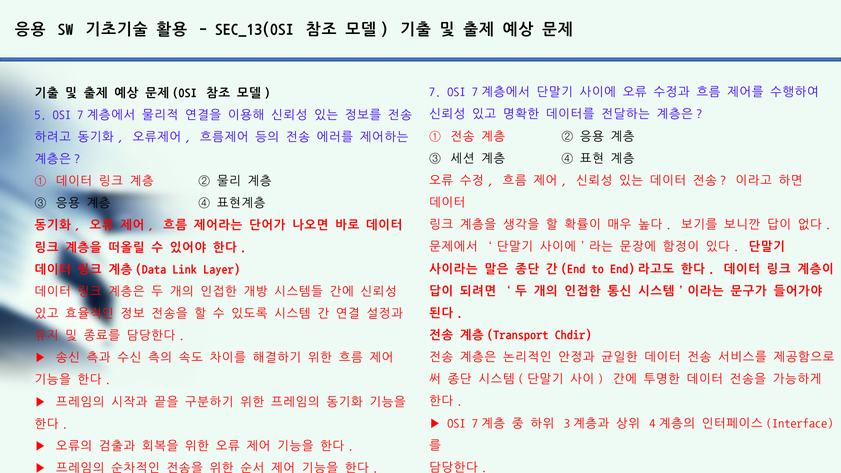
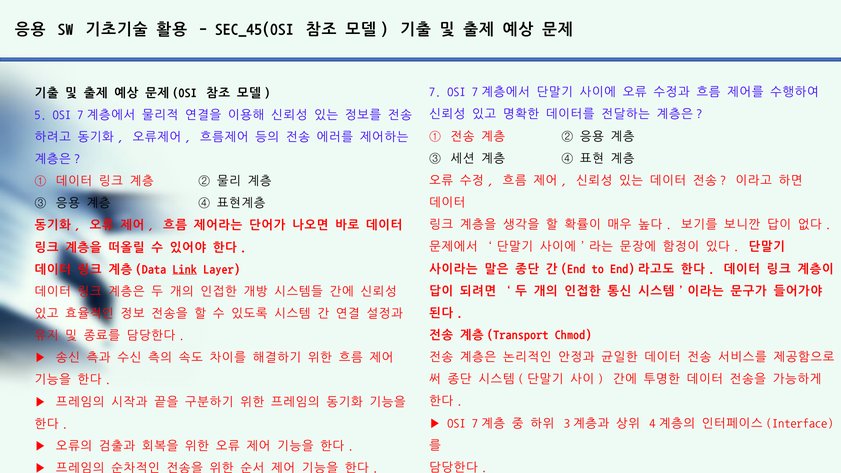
SEC_13(OSI: SEC_13(OSI -> SEC_45(OSI
Link at (185, 269) underline: none -> present
Chdir: Chdir -> Chmod
